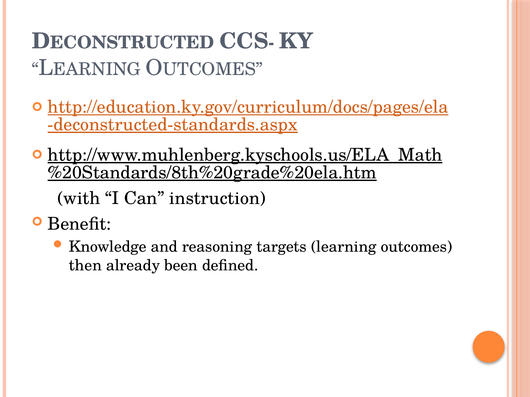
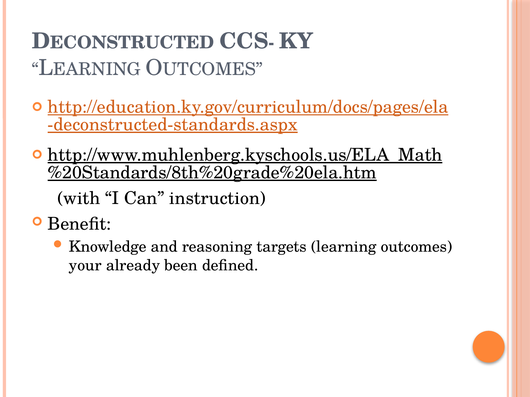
then: then -> your
